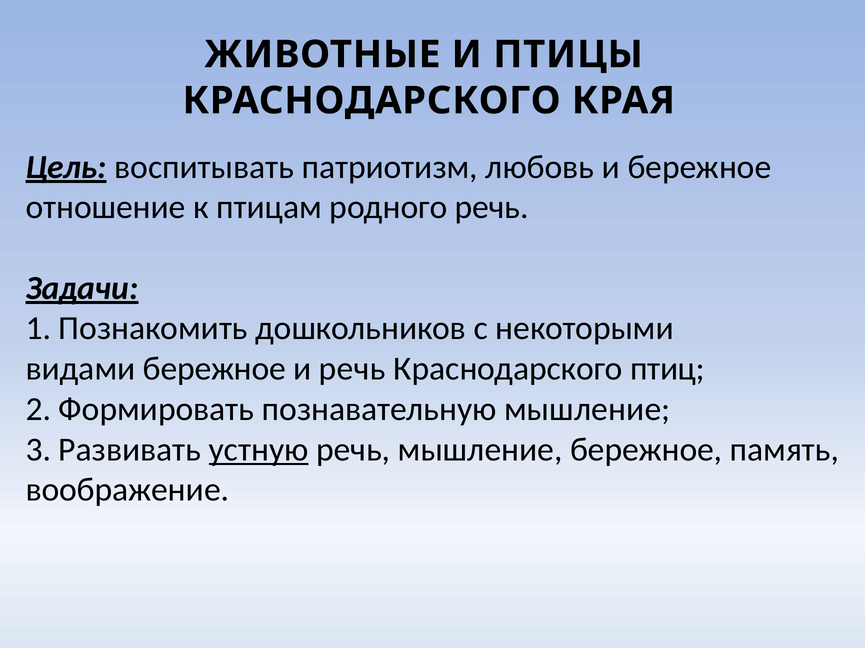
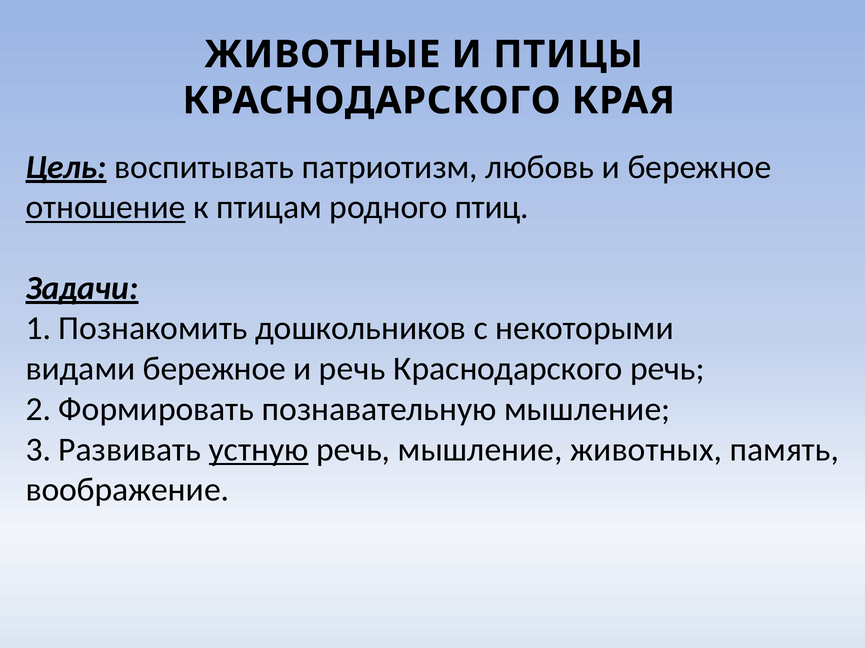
отношение underline: none -> present
родного речь: речь -> птиц
Краснодарского птиц: птиц -> речь
мышление бережное: бережное -> животных
